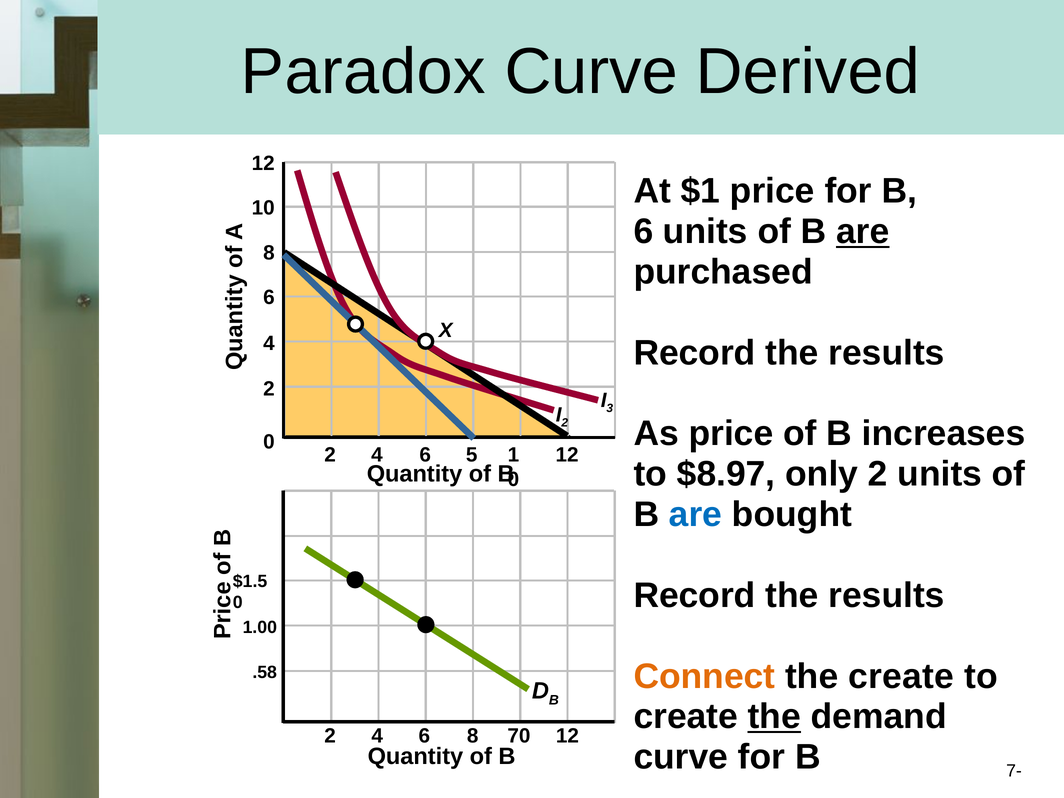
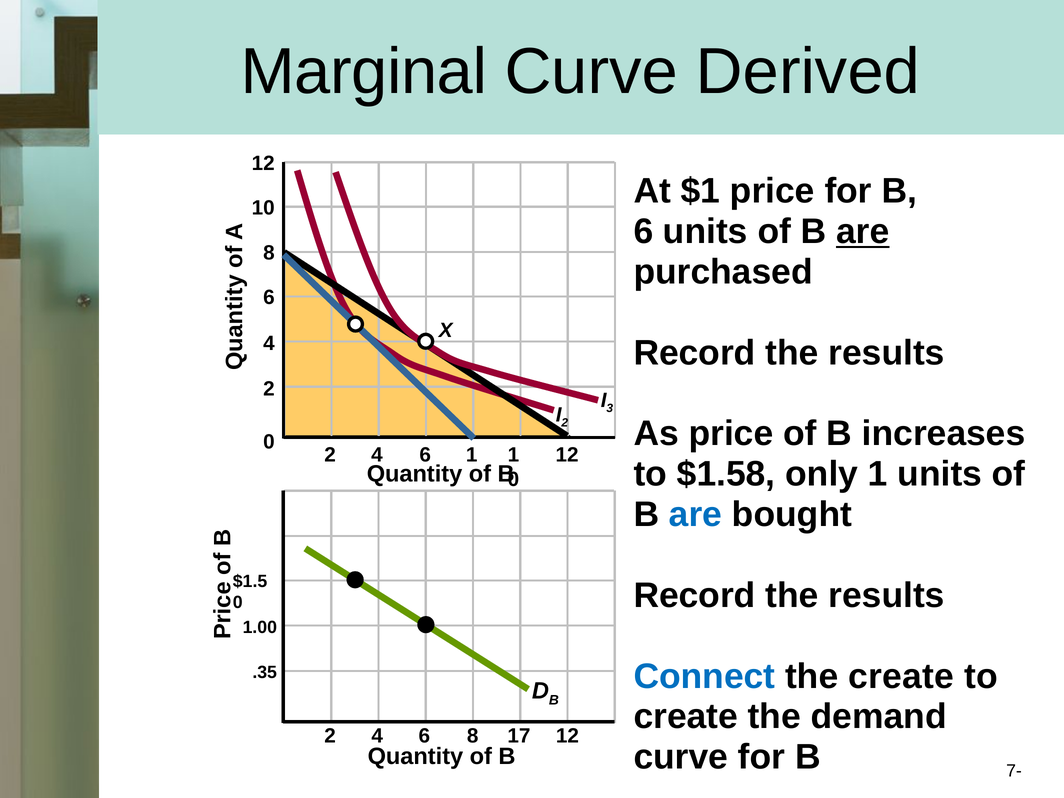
Paradox: Paradox -> Marginal
6 5: 5 -> 1
$8.97: $8.97 -> $1.58
only 2: 2 -> 1
Connect colour: orange -> blue
.58: .58 -> .35
the at (774, 717) underline: present -> none
70: 70 -> 17
